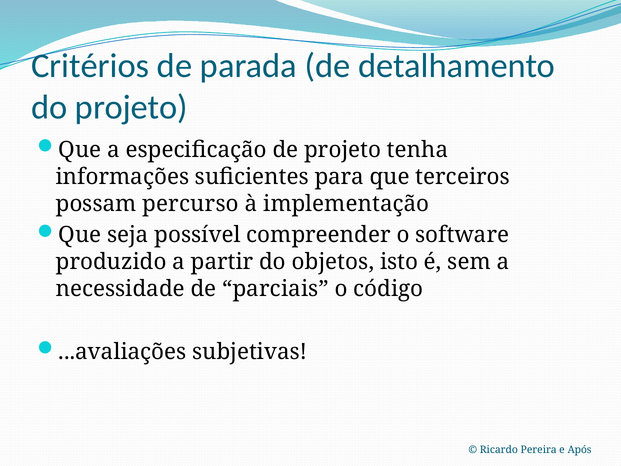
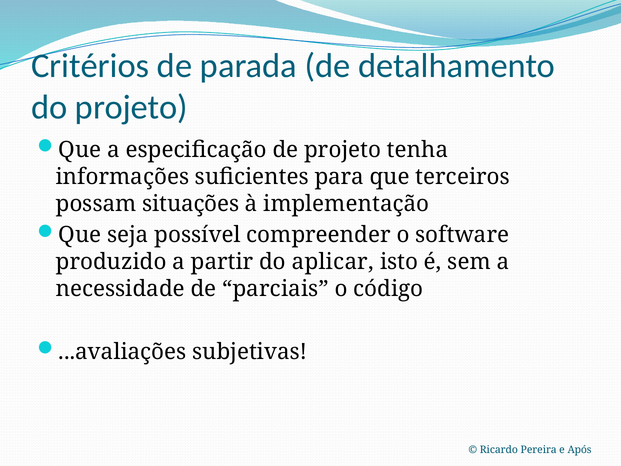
percurso: percurso -> situações
objetos: objetos -> aplicar
